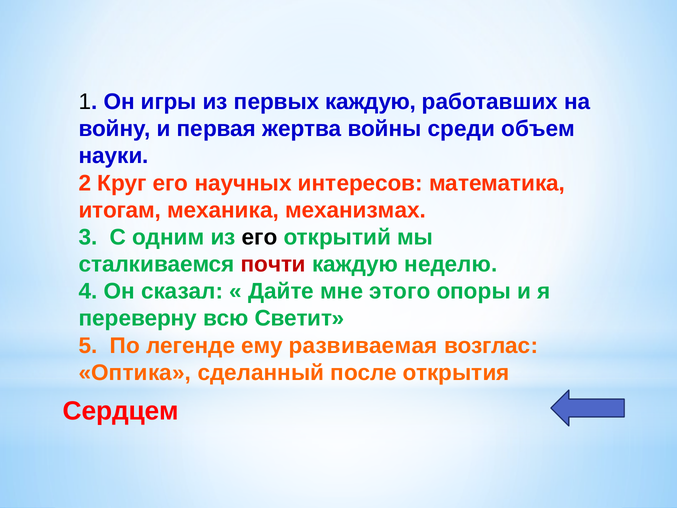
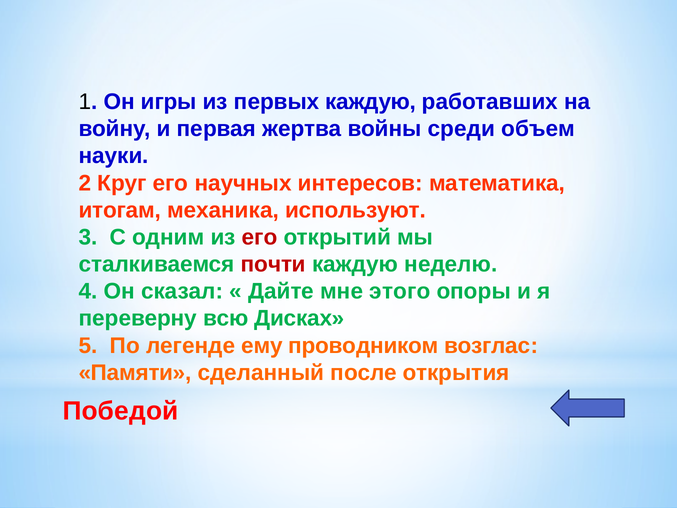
механизмах: механизмах -> используют
его at (260, 237) colour: black -> red
Светит: Светит -> Дисках
развиваемая: развиваемая -> проводником
Оптика: Оптика -> Памяти
Сердцем: Сердцем -> Победой
